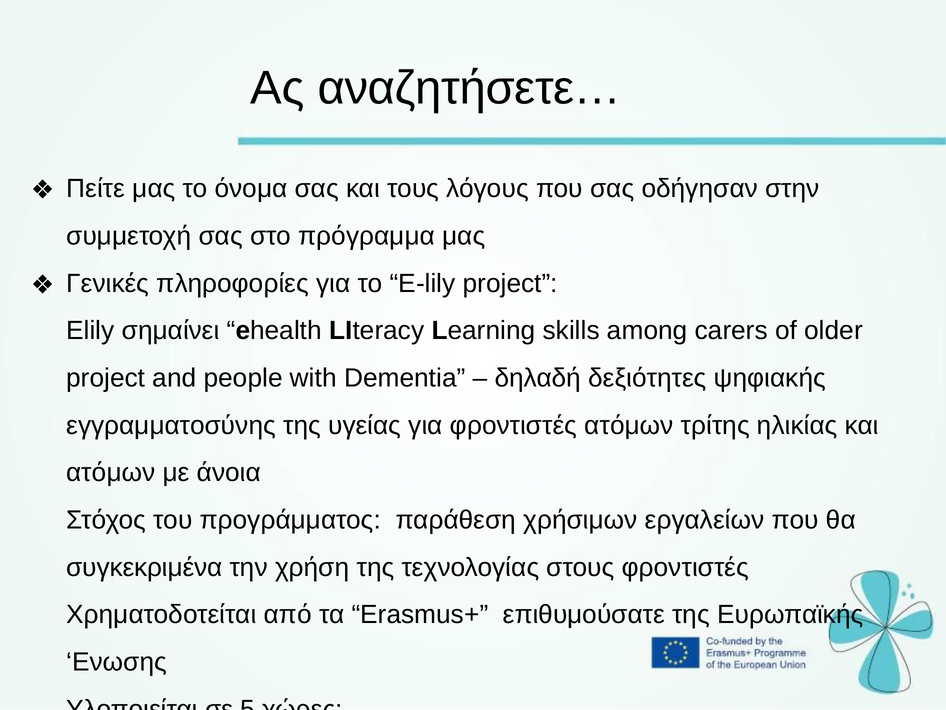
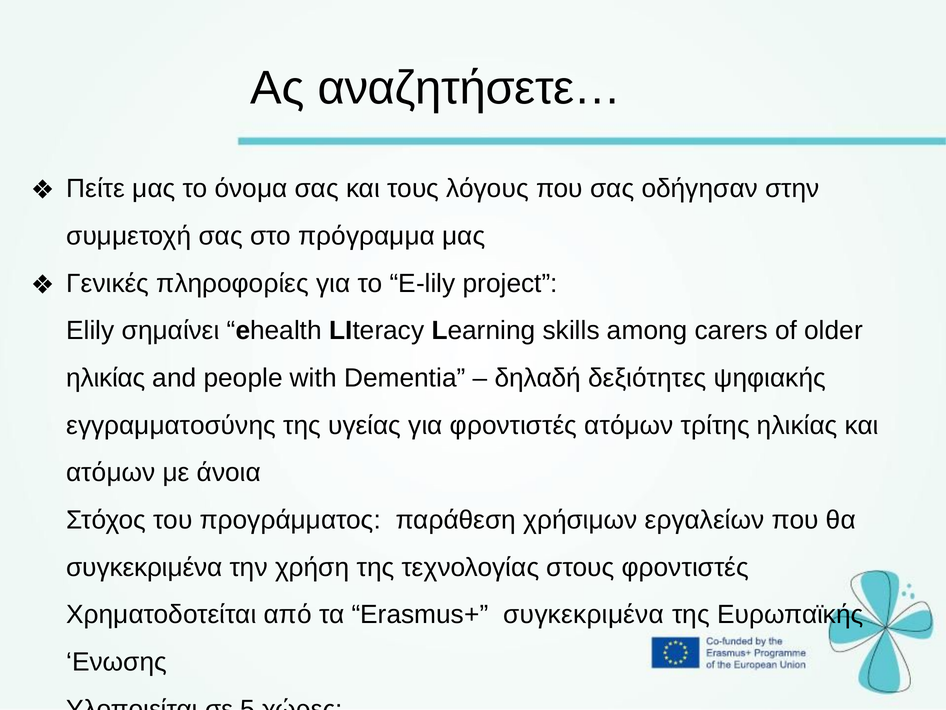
project at (106, 378): project -> ηλικίας
Erasmus+ επιθυμούσατε: επιθυμούσατε -> συγκεκριμένα
